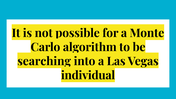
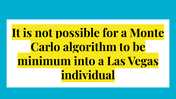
searching: searching -> minimum
